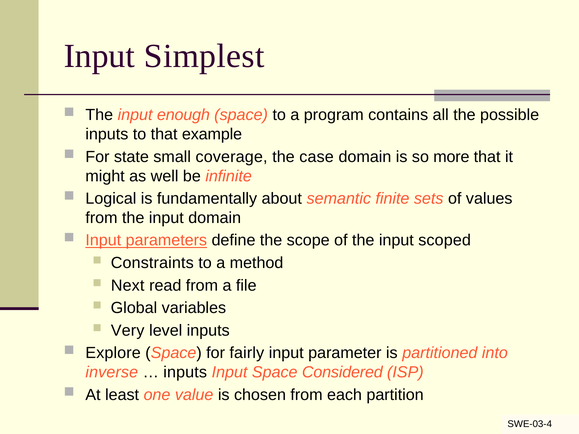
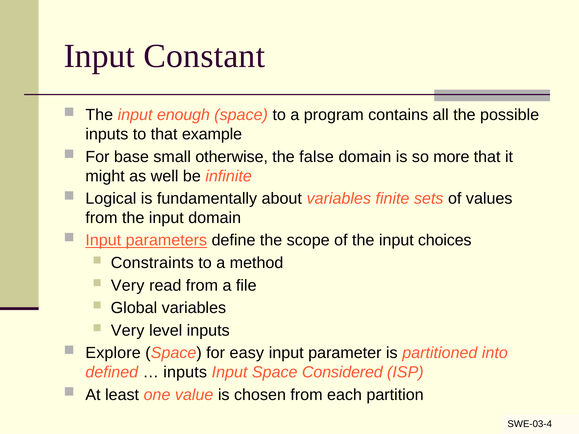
Simplest: Simplest -> Constant
state: state -> base
coverage: coverage -> otherwise
case: case -> false
about semantic: semantic -> variables
scoped: scoped -> choices
Next at (128, 286): Next -> Very
fairly: fairly -> easy
inverse: inverse -> defined
